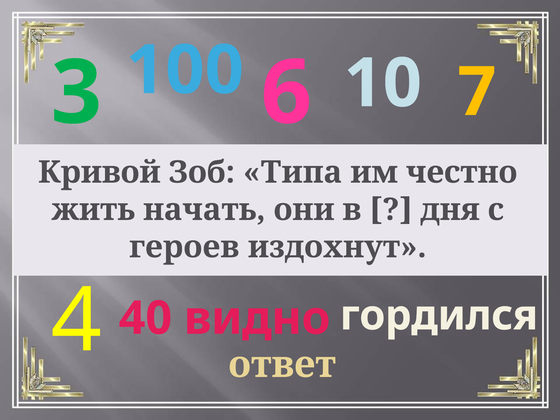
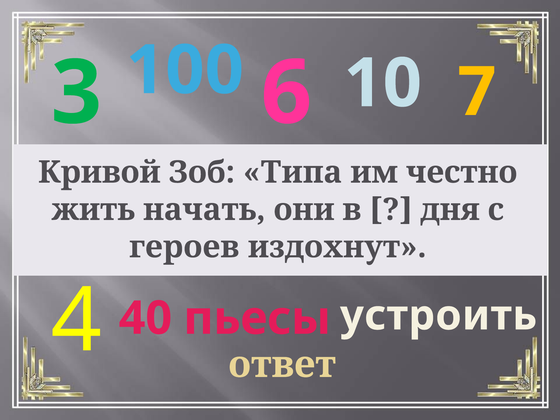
гордился: гордился -> устроить
видно: видно -> пьесы
